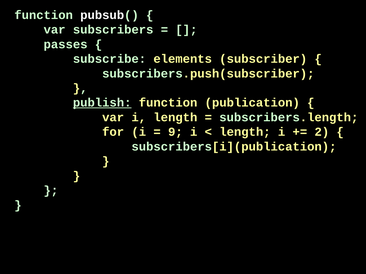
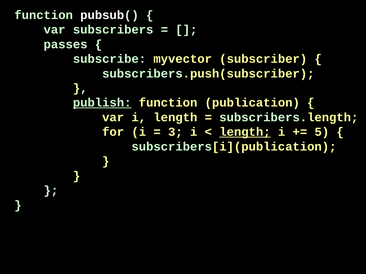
elements: elements -> myvector
9: 9 -> 3
length at (245, 132) underline: none -> present
2: 2 -> 5
